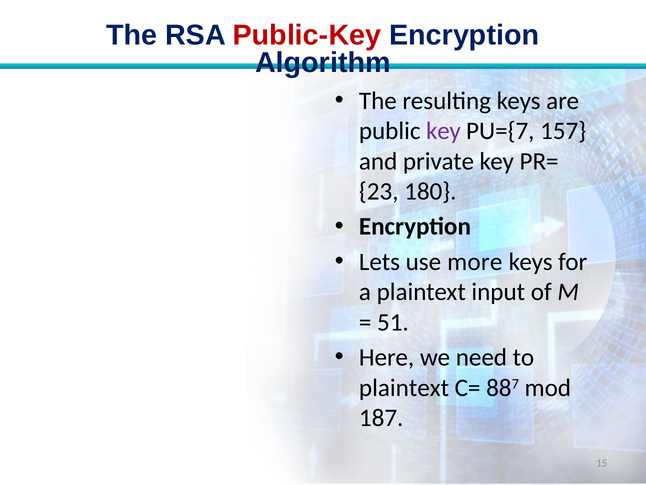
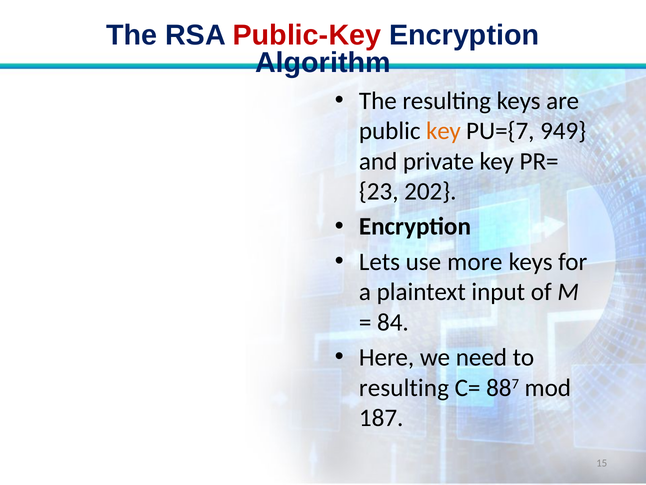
key at (443, 131) colour: purple -> orange
157: 157 -> 949
180: 180 -> 202
51: 51 -> 84
plaintext at (404, 387): plaintext -> resulting
